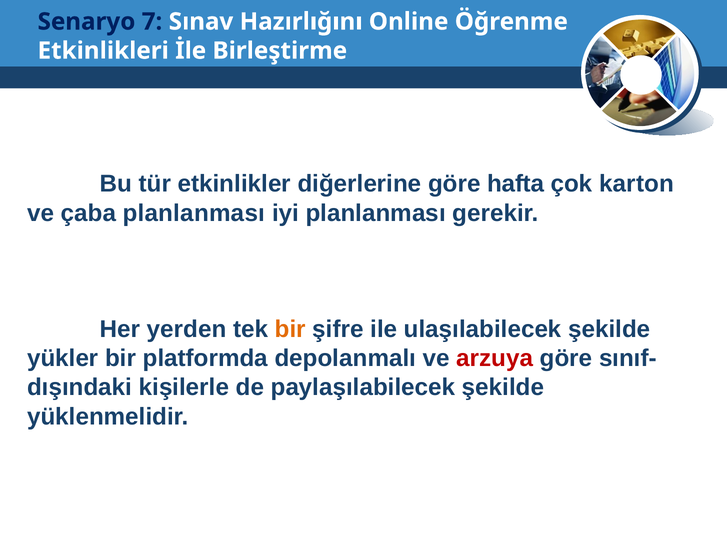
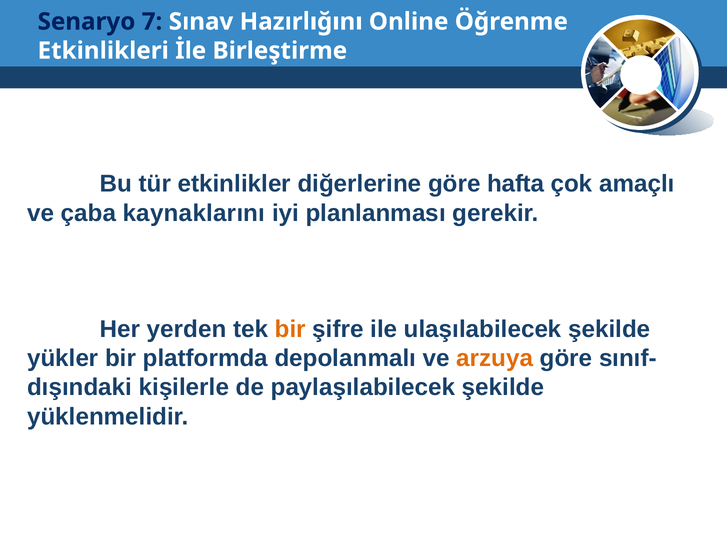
karton: karton -> amaçlı
çaba planlanması: planlanması -> kaynaklarını
arzuya colour: red -> orange
